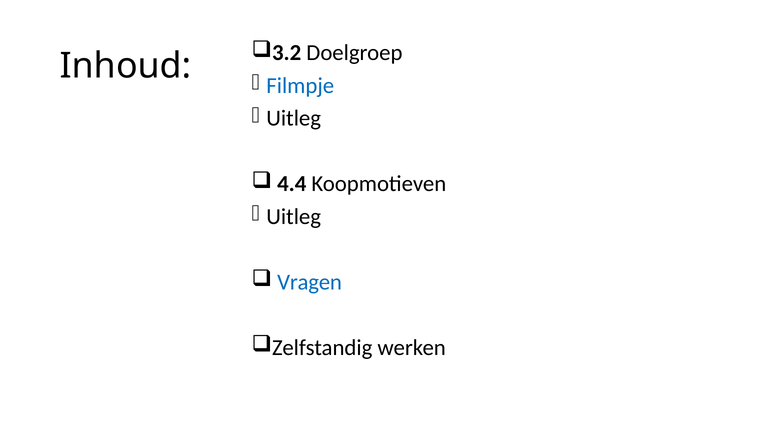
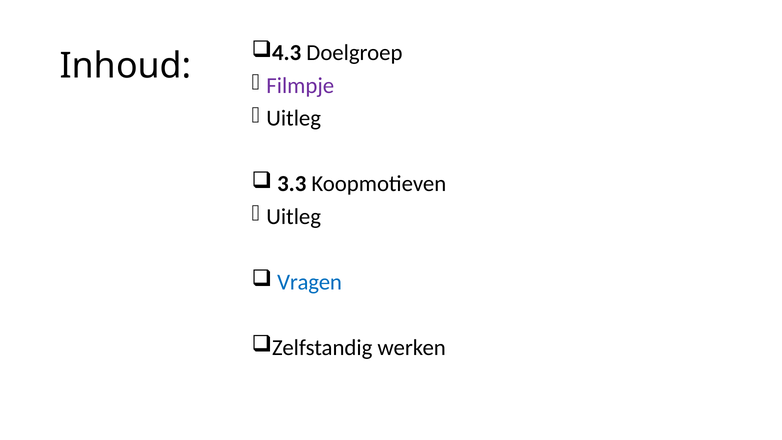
3.2: 3.2 -> 4.3
Filmpje colour: blue -> purple
4.4: 4.4 -> 3.3
